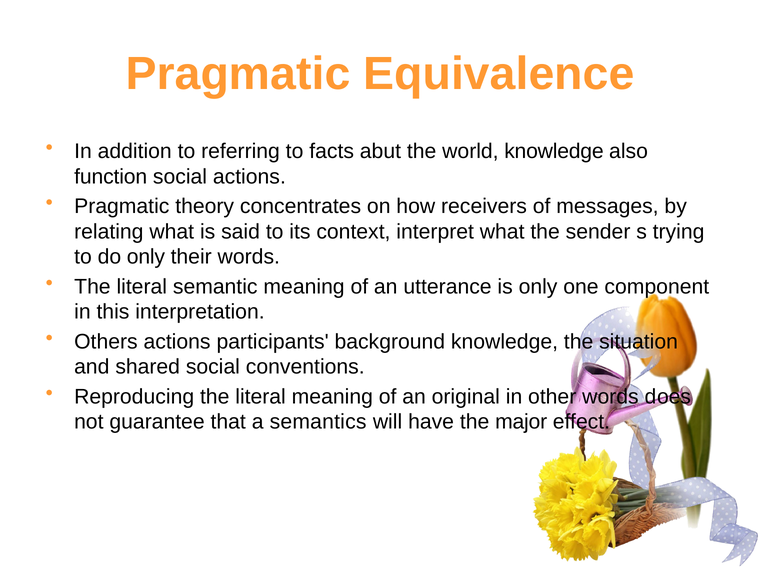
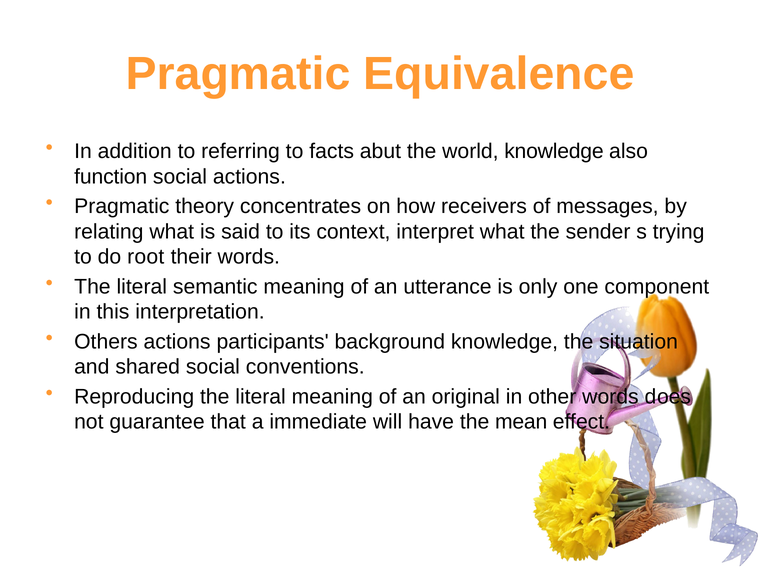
do only: only -> root
semantics: semantics -> immediate
major: major -> mean
